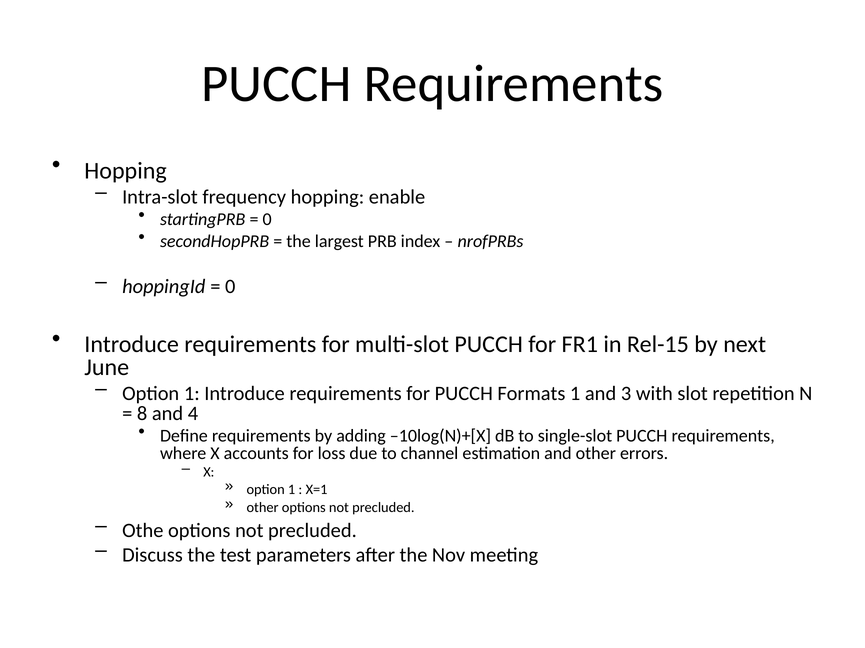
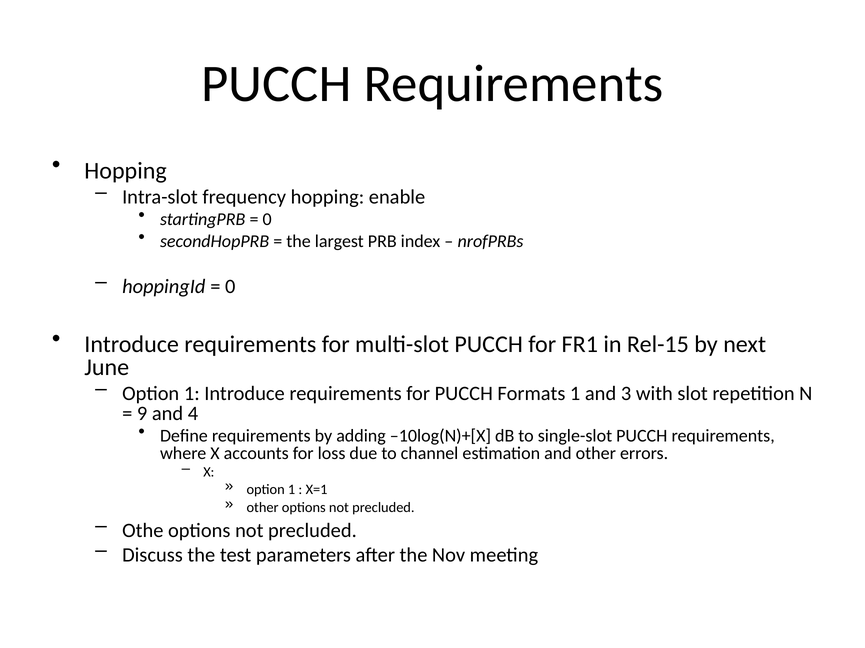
8: 8 -> 9
